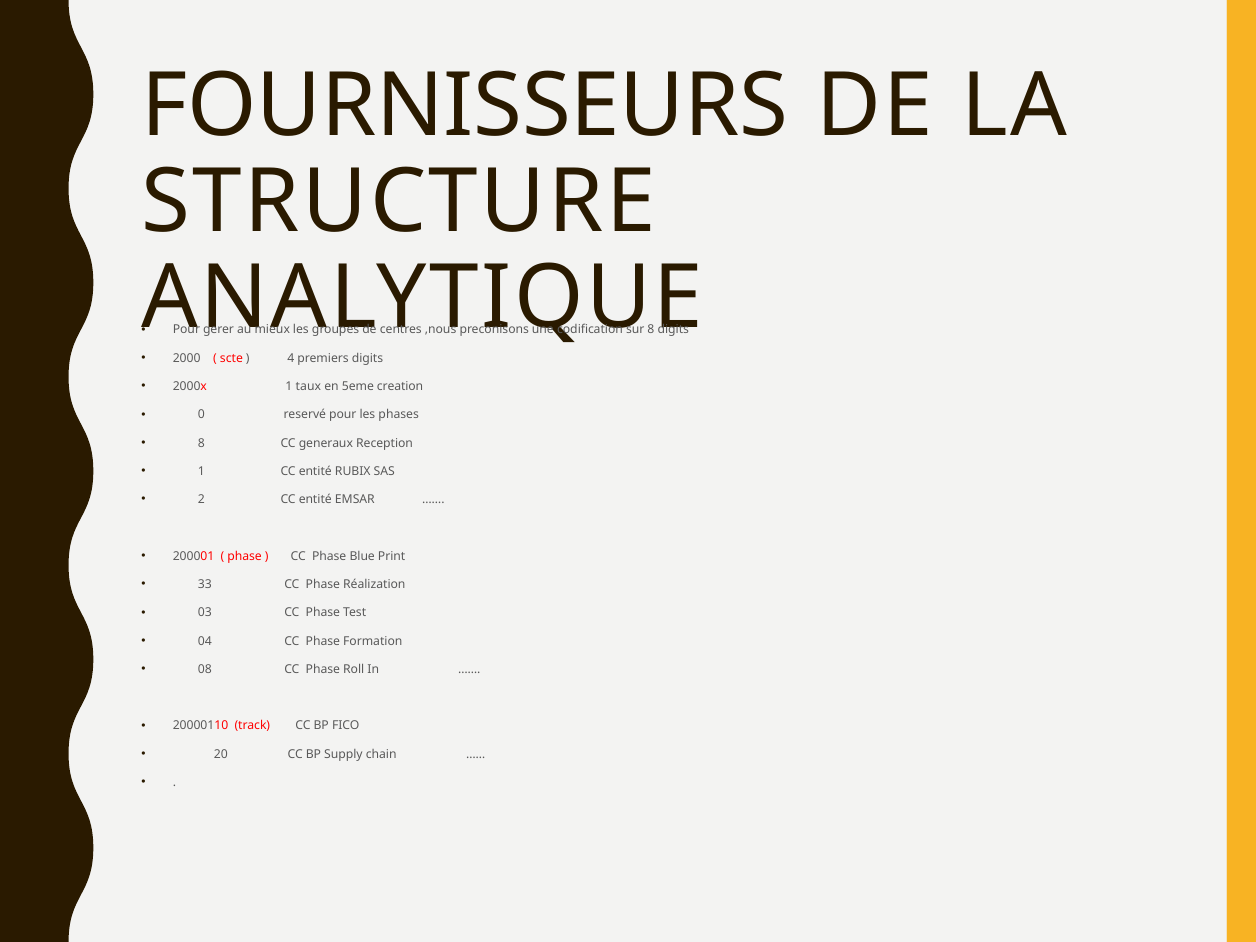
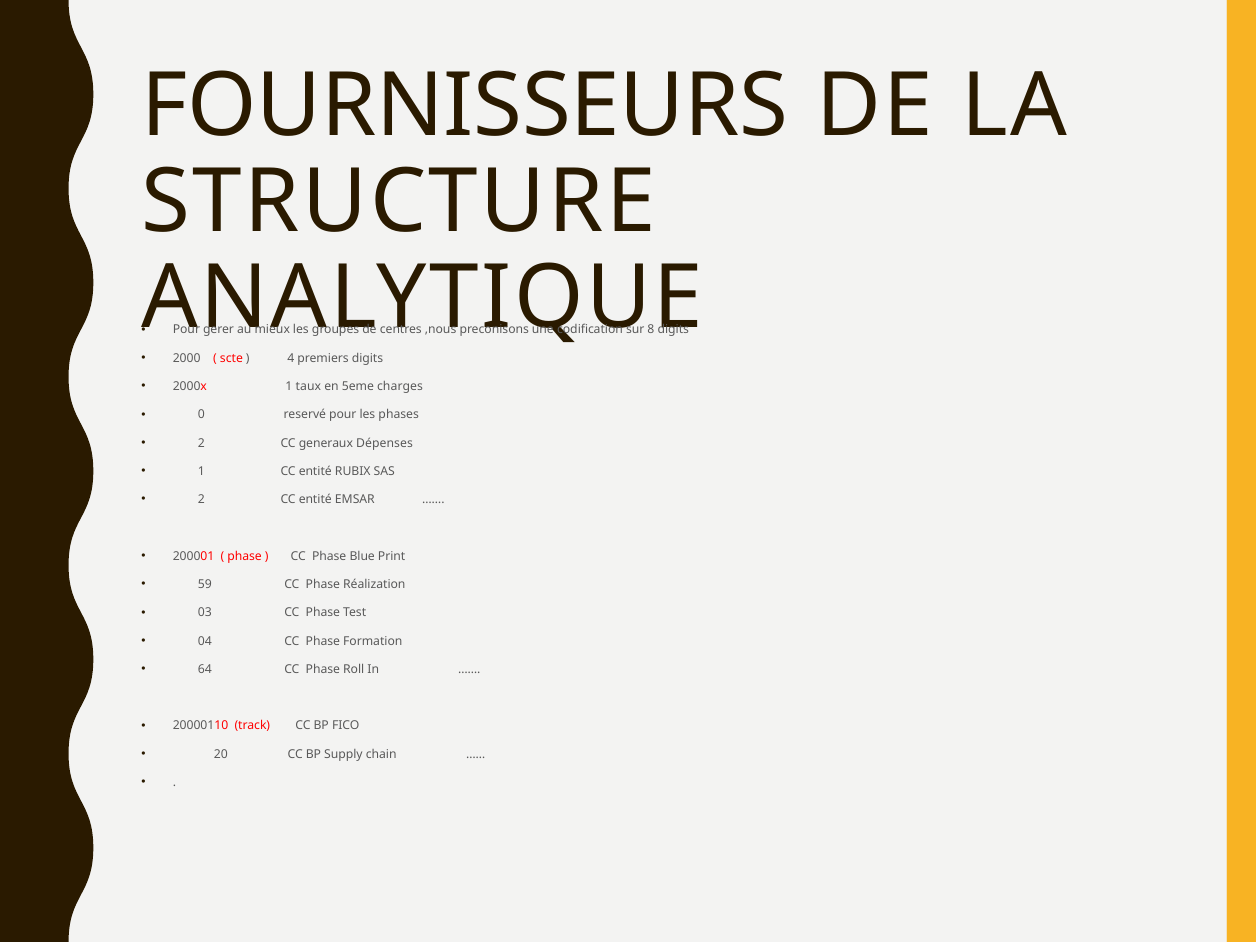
creation: creation -> charges
8 at (201, 443): 8 -> 2
Reception: Reception -> Dépenses
33: 33 -> 59
08: 08 -> 64
